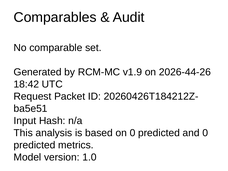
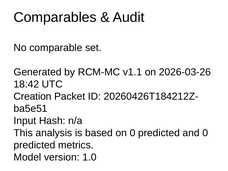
v1.9: v1.9 -> v1.1
2026-44-26: 2026-44-26 -> 2026-03-26
Request: Request -> Creation
